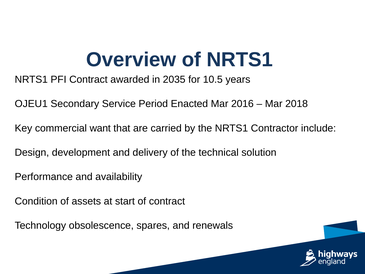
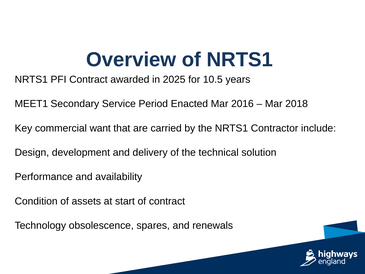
2035: 2035 -> 2025
OJEU1: OJEU1 -> MEET1
